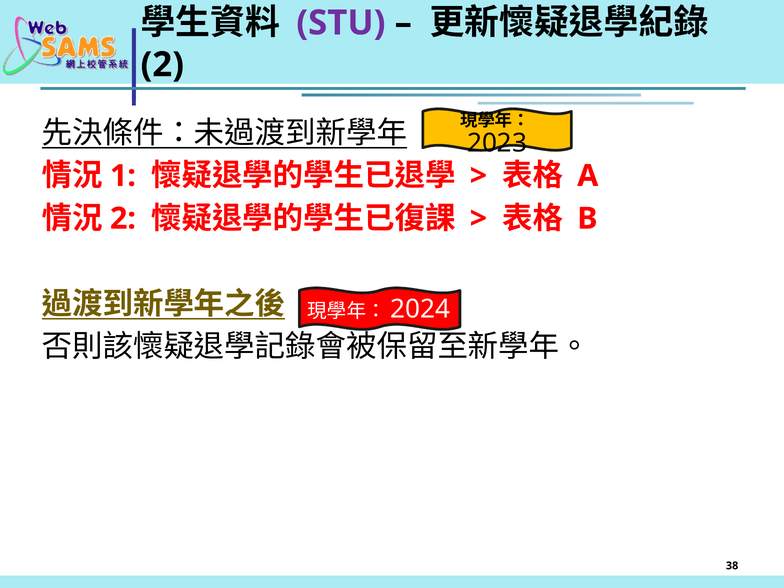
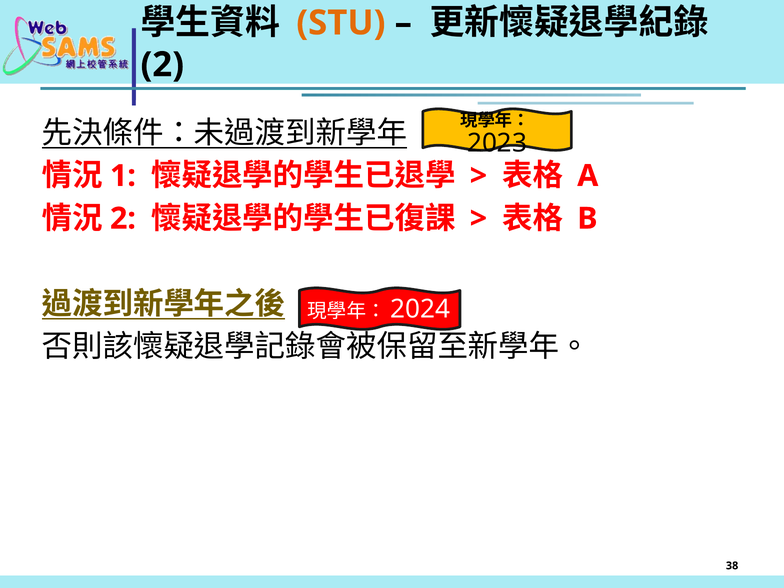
STU colour: purple -> orange
